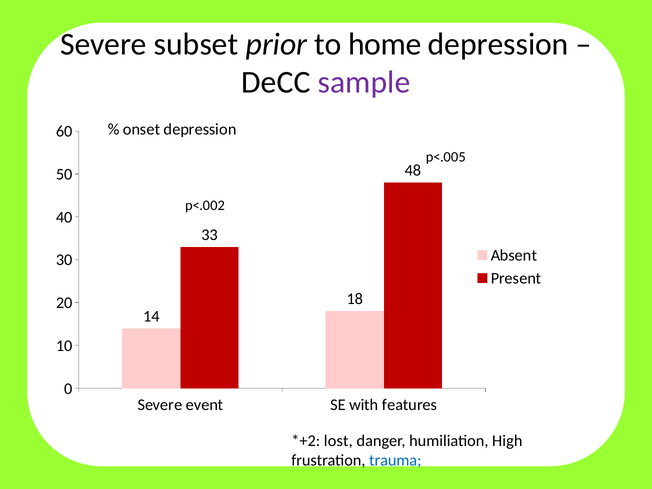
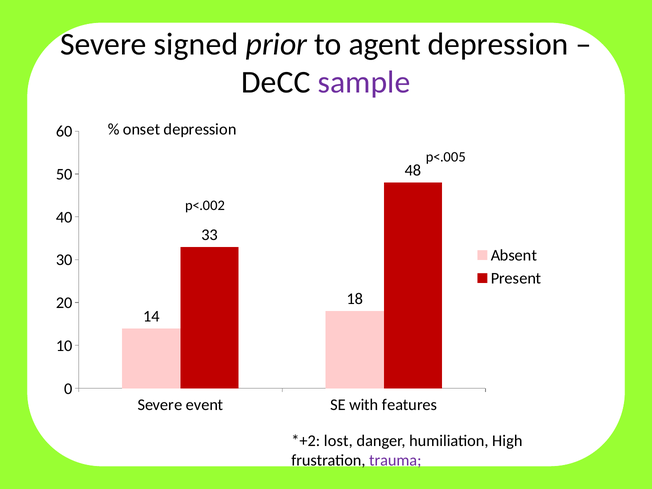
subset: subset -> signed
home: home -> agent
trauma colour: blue -> purple
